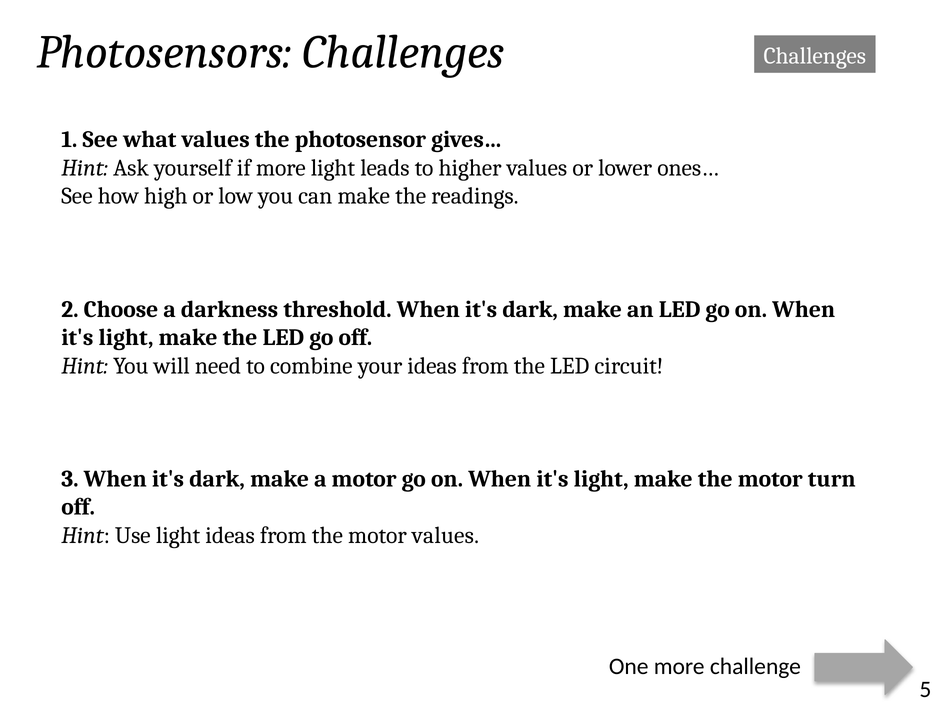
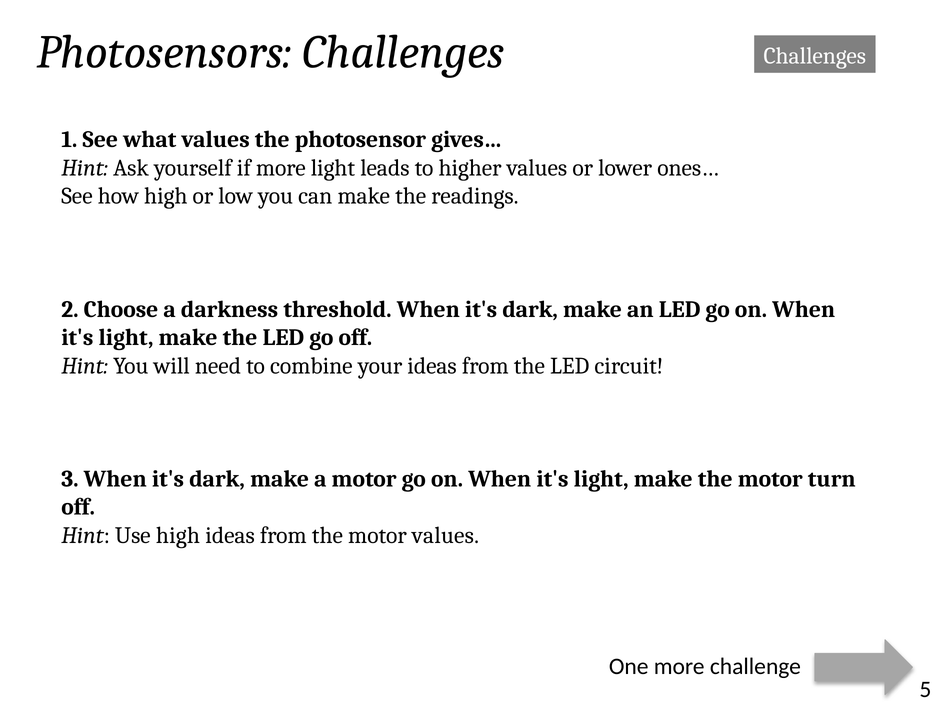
Use light: light -> high
